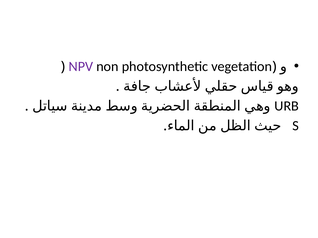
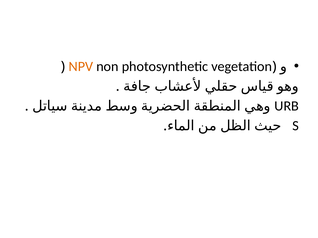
NPV colour: purple -> orange
